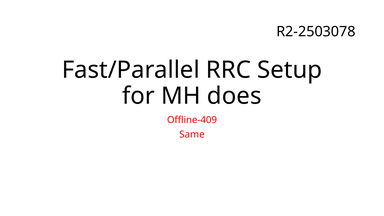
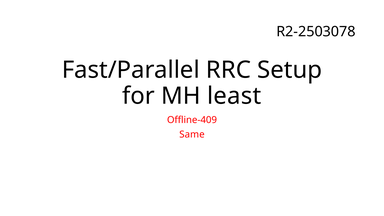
does: does -> least
